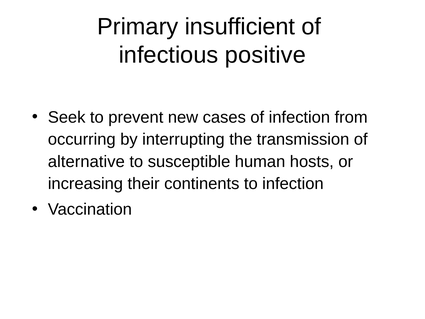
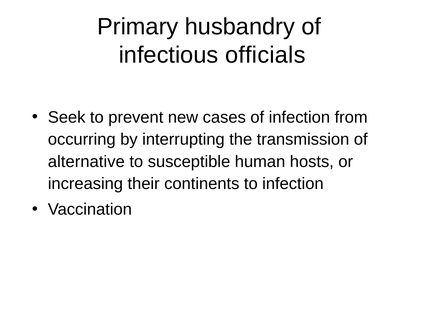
insufficient: insufficient -> husbandry
positive: positive -> officials
